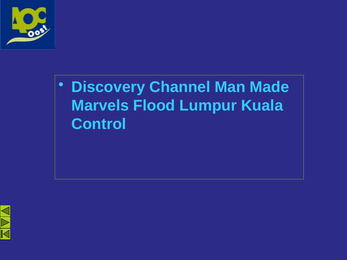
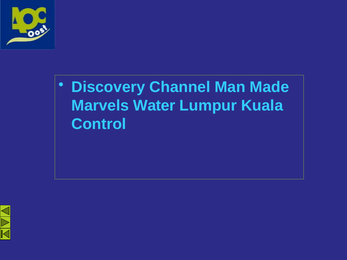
Flood: Flood -> Water
